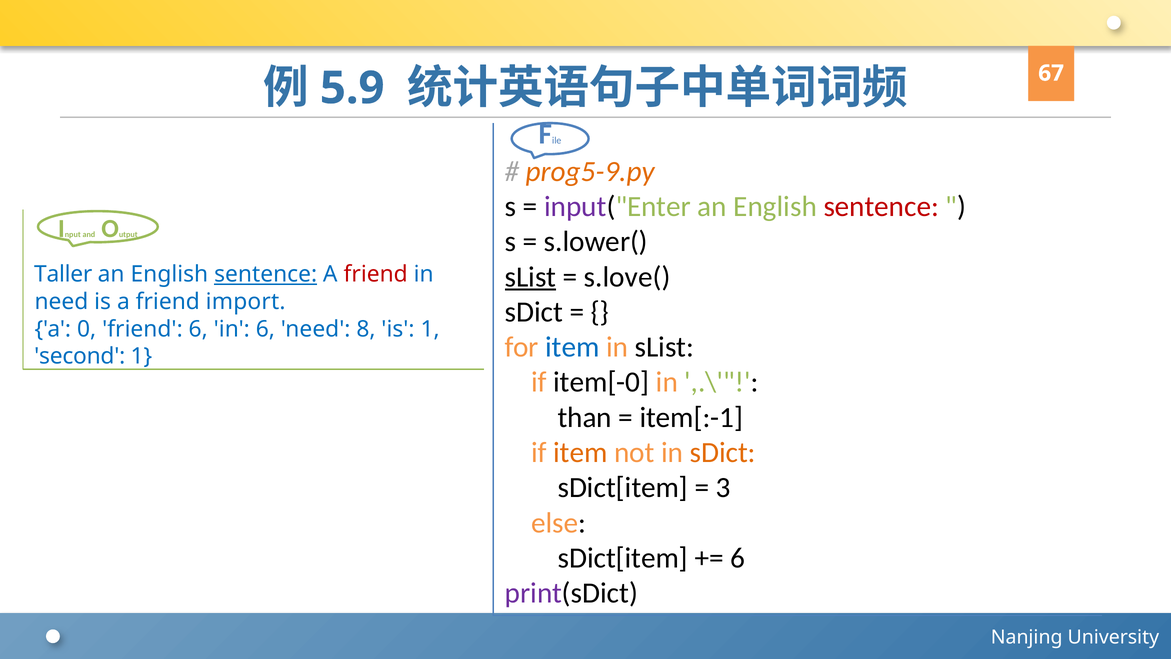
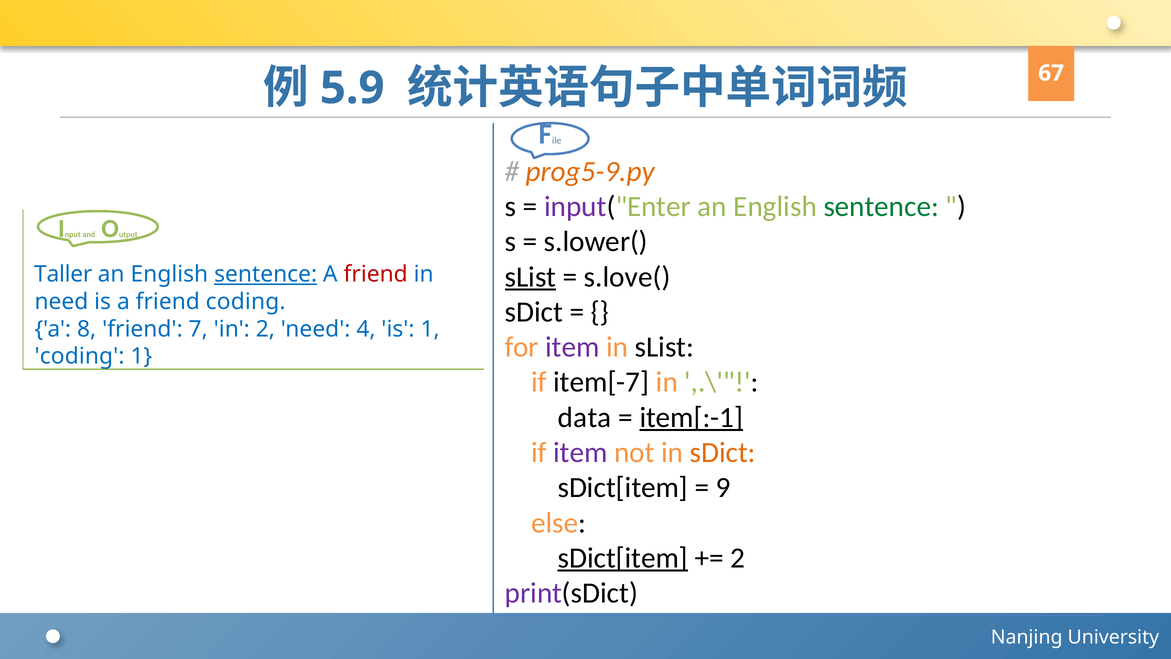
sentence at (881, 206) colour: red -> green
friend import: import -> coding
0: 0 -> 8
friend 6: 6 -> 7
in 6: 6 -> 2
8: 8 -> 4
item at (572, 347) colour: blue -> purple
second at (80, 356): second -> coding
item[-0: item[-0 -> item[-7
than: than -> data
item[:-1 underline: none -> present
item at (580, 452) colour: orange -> purple
3: 3 -> 9
sDict[item at (623, 558) underline: none -> present
6 at (738, 558): 6 -> 2
